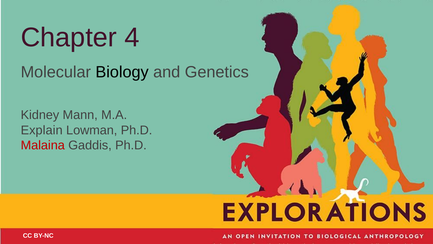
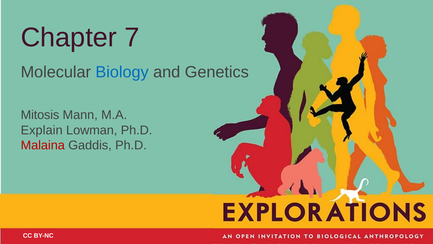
4: 4 -> 7
Biology colour: black -> blue
Kidney: Kidney -> Mitosis
